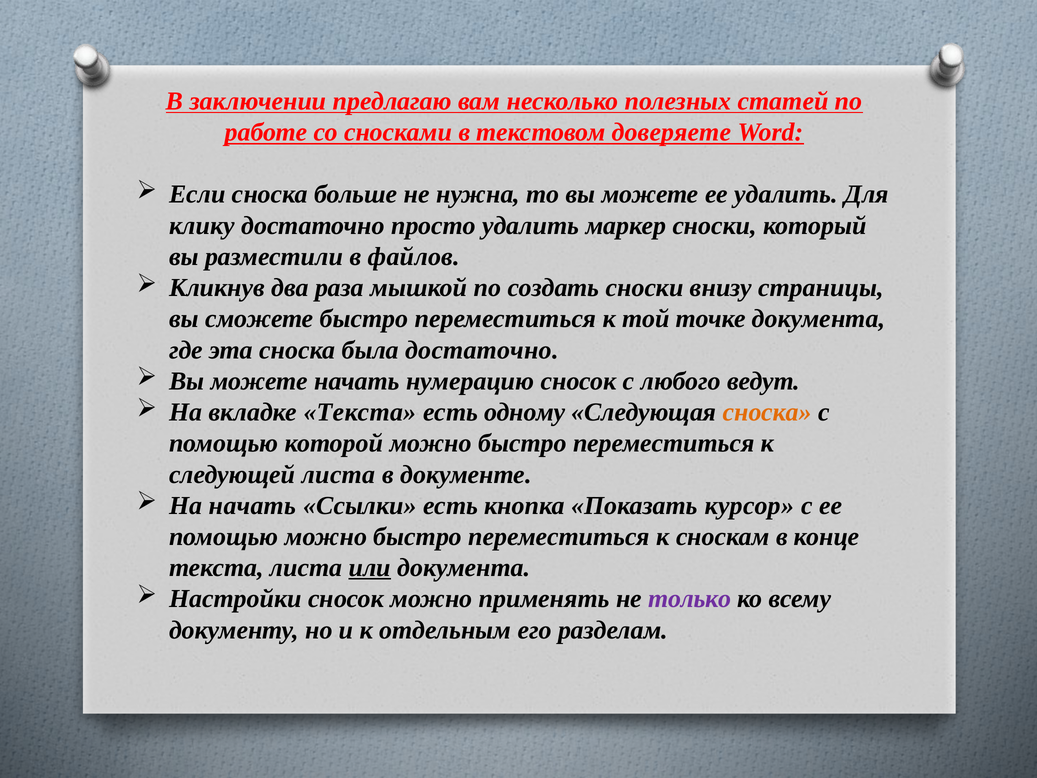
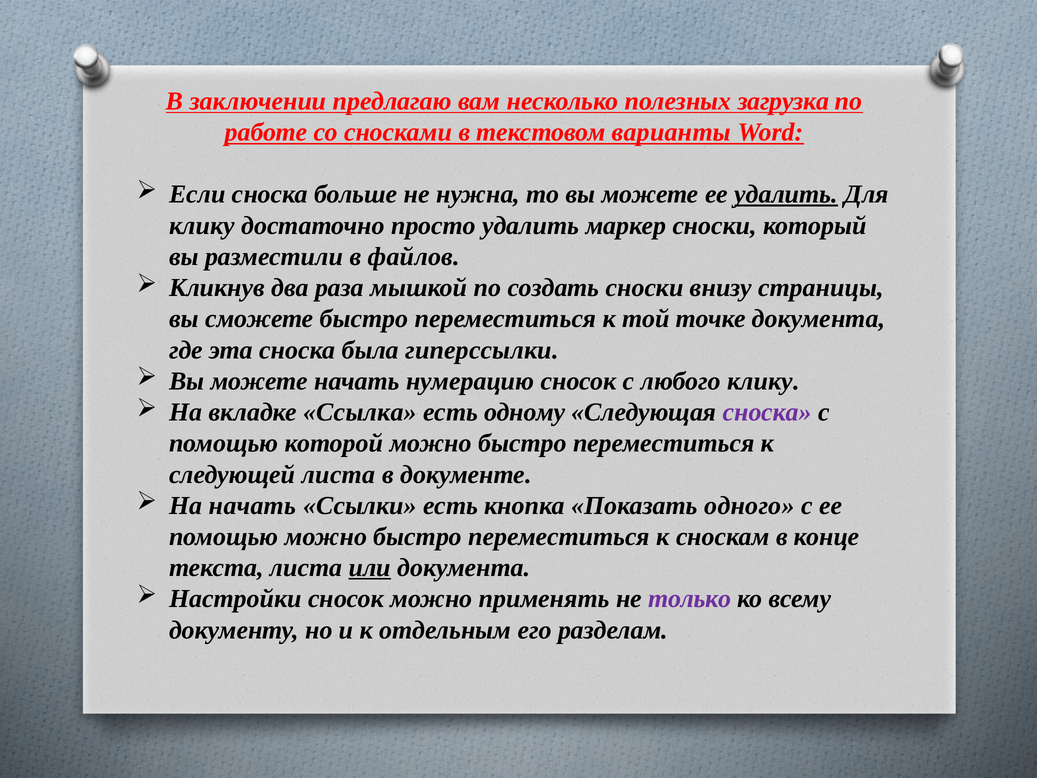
статей: статей -> загрузка
доверяете: доверяете -> варианты
удалить at (786, 194) underline: none -> present
была достаточно: достаточно -> гиперссылки
любого ведут: ведут -> клику
вкладке Текста: Текста -> Ссылка
сноска at (767, 412) colour: orange -> purple
курсор: курсор -> одного
